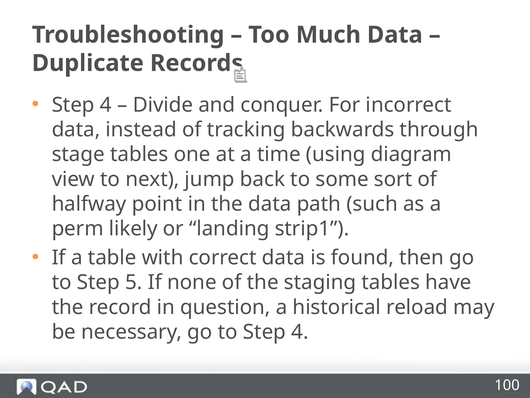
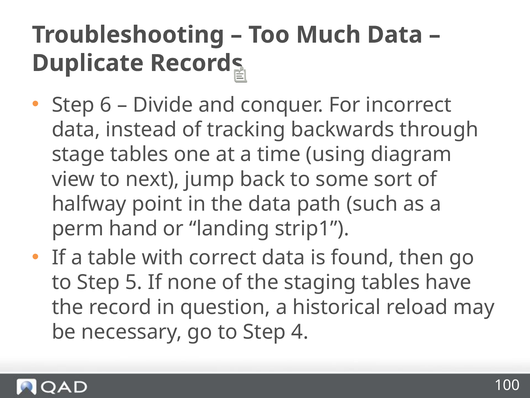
4 at (106, 105): 4 -> 6
likely: likely -> hand
